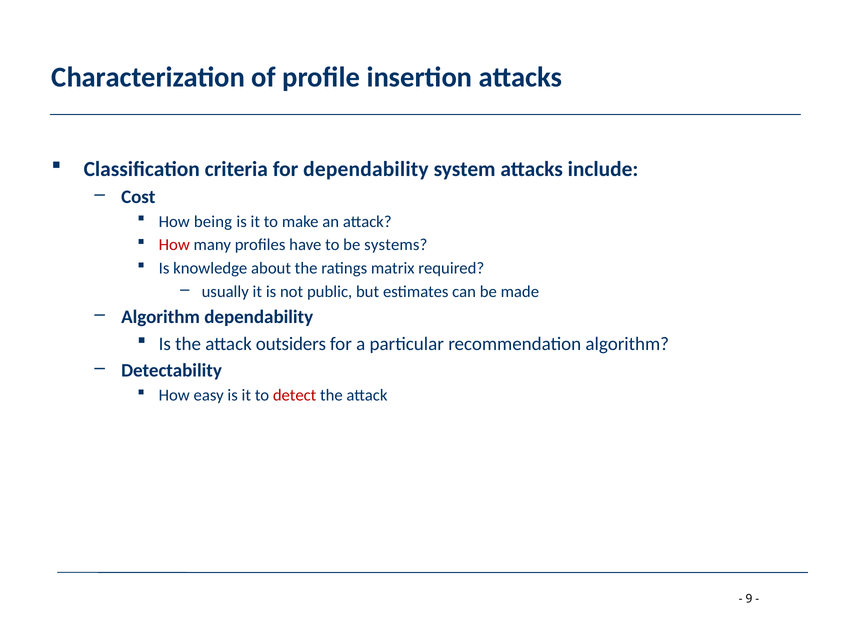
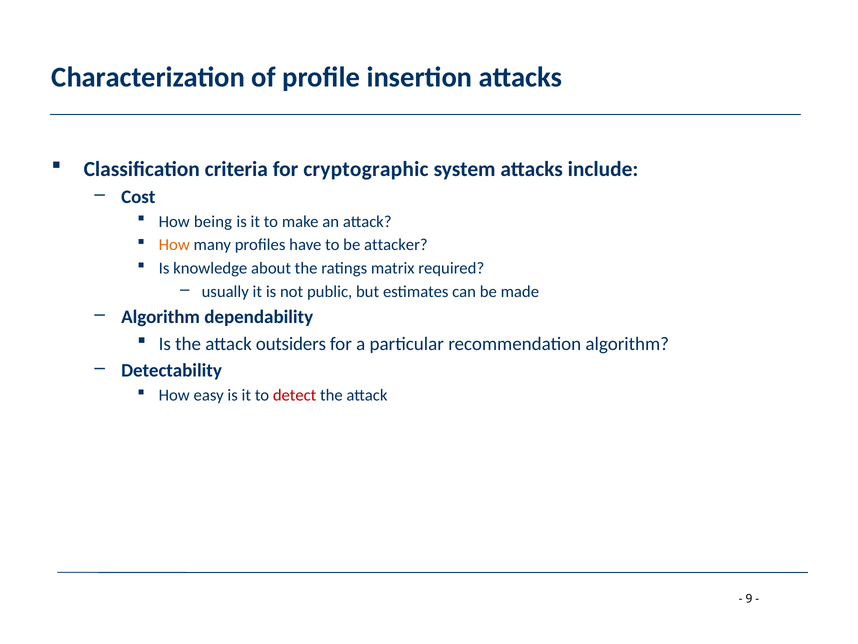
for dependability: dependability -> cryptographic
How at (174, 245) colour: red -> orange
systems: systems -> attacker
